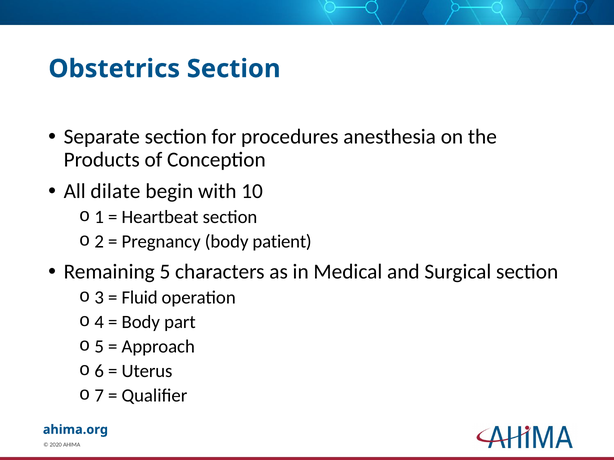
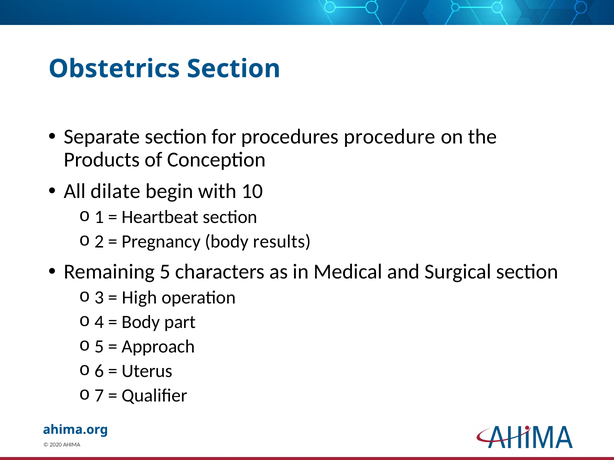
anesthesia: anesthesia -> procedure
patient: patient -> results
Fluid: Fluid -> High
